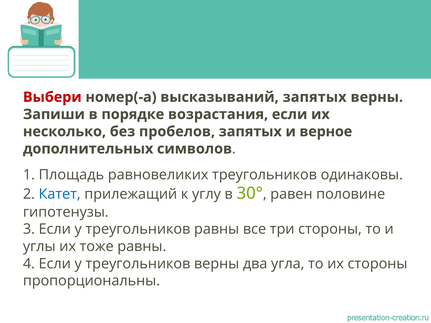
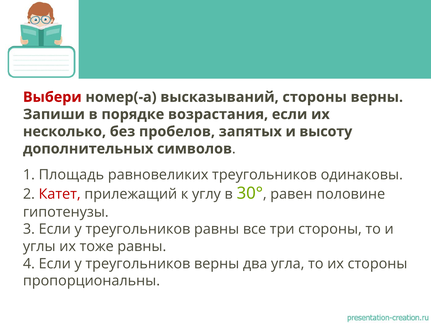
высказываний запятых: запятых -> стороны
верное: верное -> высоту
Катет colour: blue -> red
